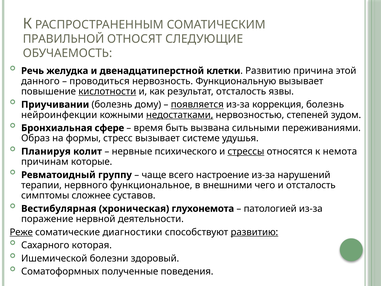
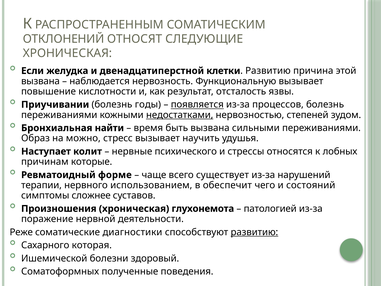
ПРАВИЛЬНОЙ: ПРАВИЛЬНОЙ -> ОТКЛОНЕНИЙ
ОБУЧАЕМОСТЬ at (68, 53): ОБУЧАЕМОСТЬ -> ХРОНИЧЕСКАЯ
Речь: Речь -> Если
данного at (40, 81): данного -> вызвана
проводиться: проводиться -> наблюдается
кислотности underline: present -> none
дому: дому -> годы
коррекция: коррекция -> процессов
нейроинфекции at (59, 115): нейроинфекции -> переживаниями
сфере: сфере -> найти
формы: формы -> можно
системе: системе -> научить
Планируя: Планируя -> Наступает
стрессы underline: present -> none
немота: немота -> лобных
группу: группу -> форме
настроение: настроение -> существует
функциональное: функциональное -> использованием
внешними: внешними -> обеспечит
и отсталость: отсталость -> состояний
Вестибулярная: Вестибулярная -> Произношения
Реже underline: present -> none
